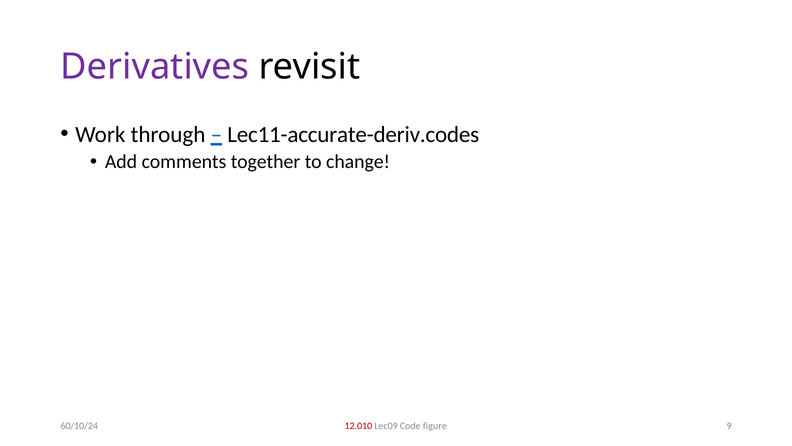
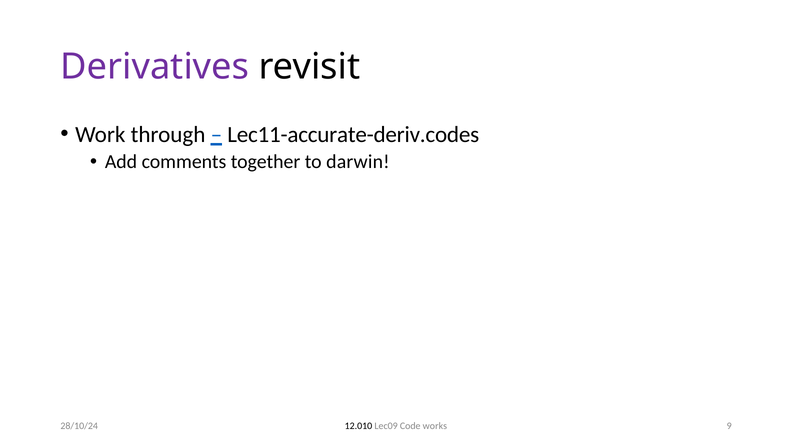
change: change -> darwin
12.010 colour: red -> black
figure: figure -> works
60/10/24: 60/10/24 -> 28/10/24
